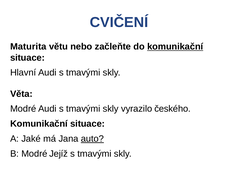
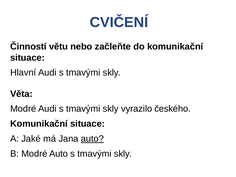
Maturita: Maturita -> Činností
komunikační at (175, 47) underline: present -> none
Modré Jejíž: Jejíž -> Auto
